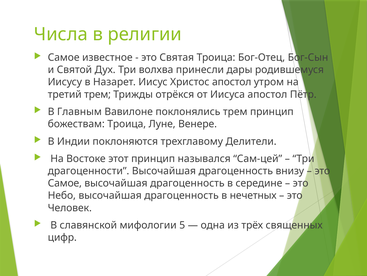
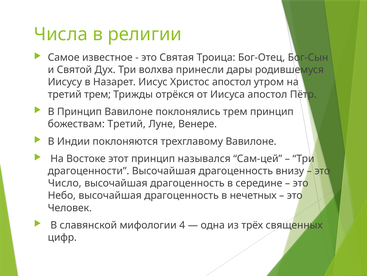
В Главным: Главным -> Принцип
божествам Троица: Троица -> Третий
трехглавому Делители: Делители -> Вавилоне
Самое at (65, 183): Самое -> Число
5: 5 -> 4
